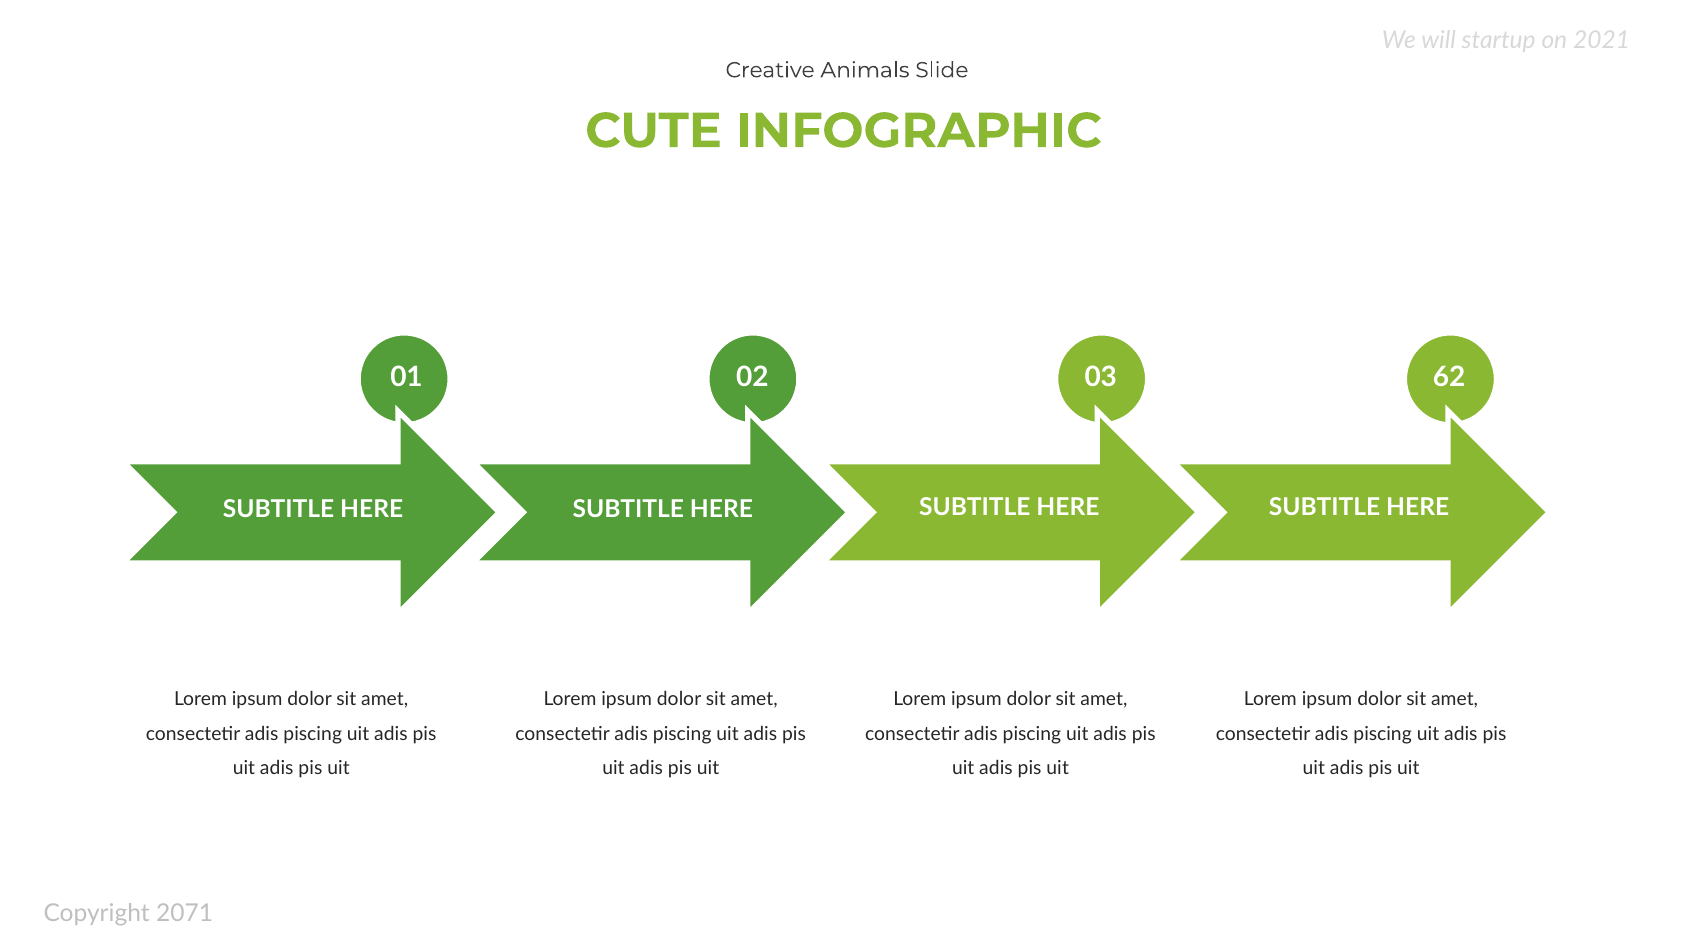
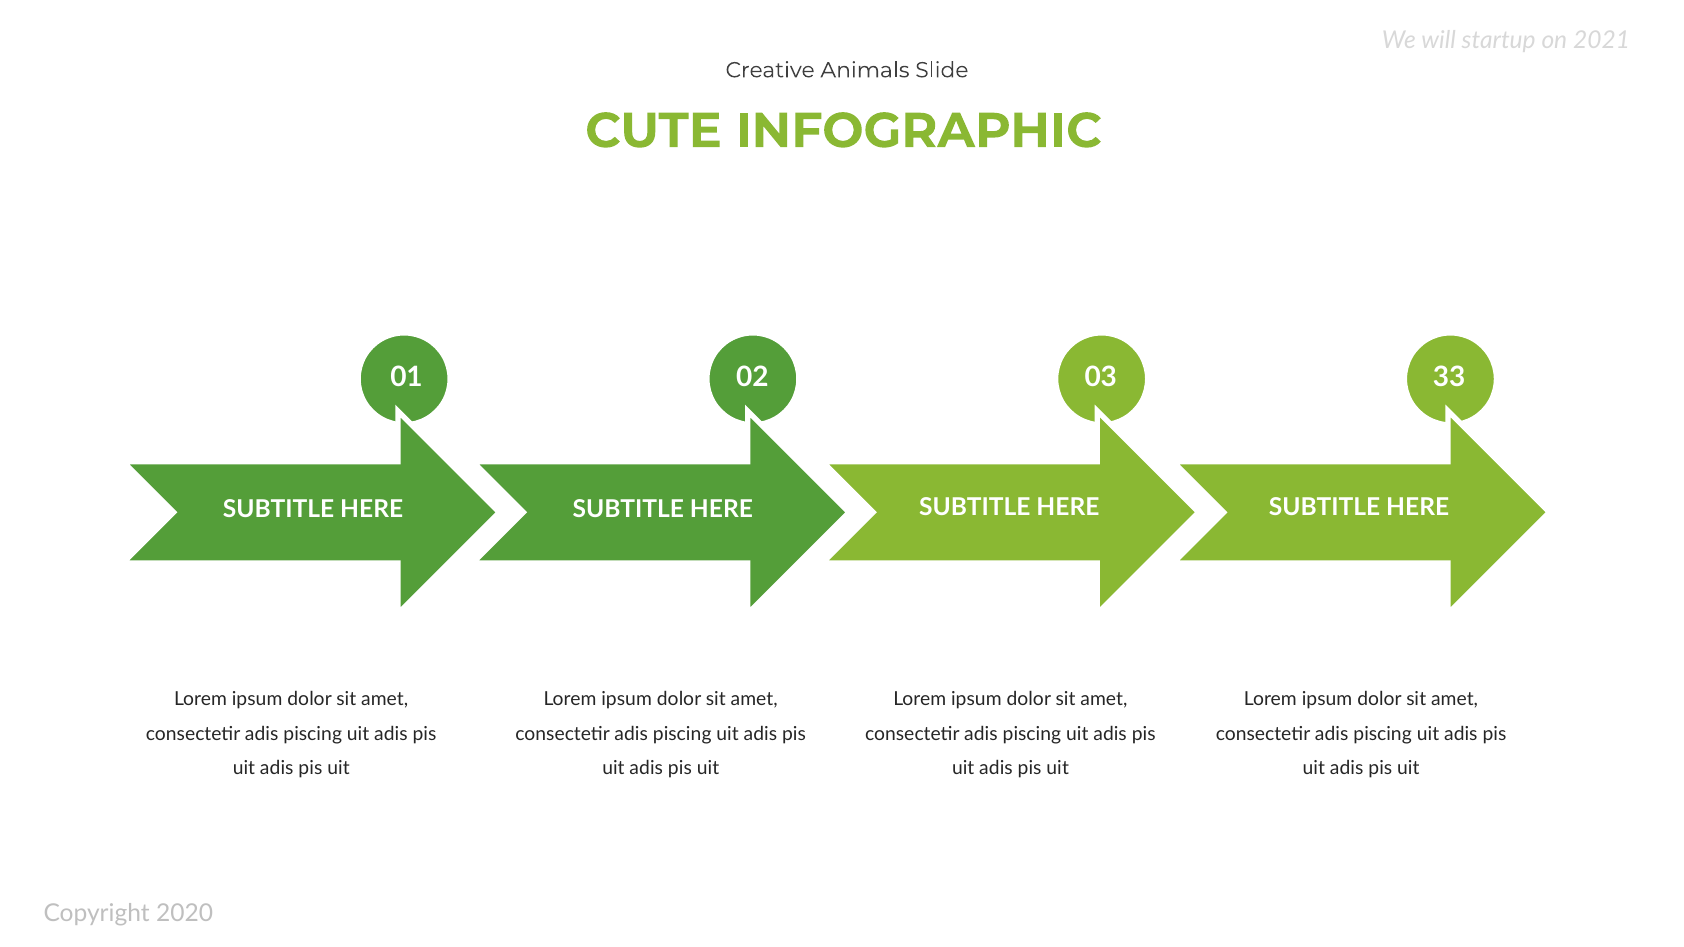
62: 62 -> 33
2071: 2071 -> 2020
